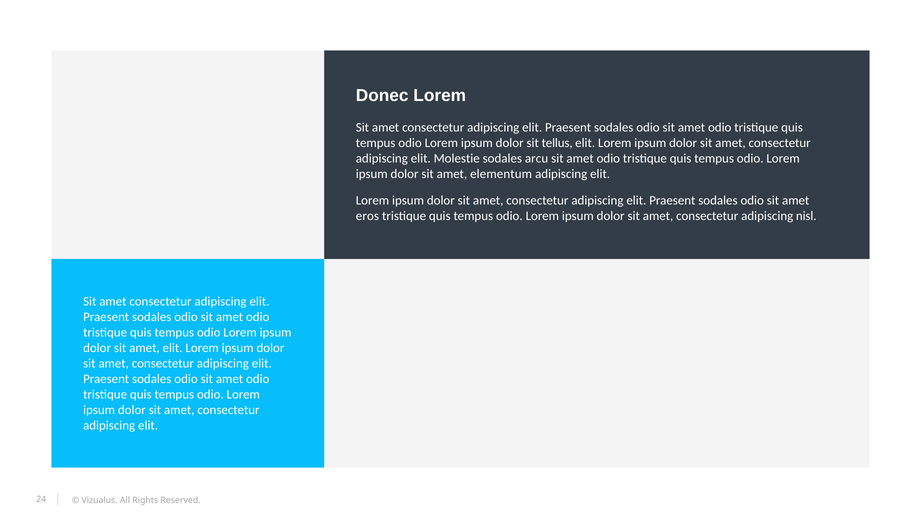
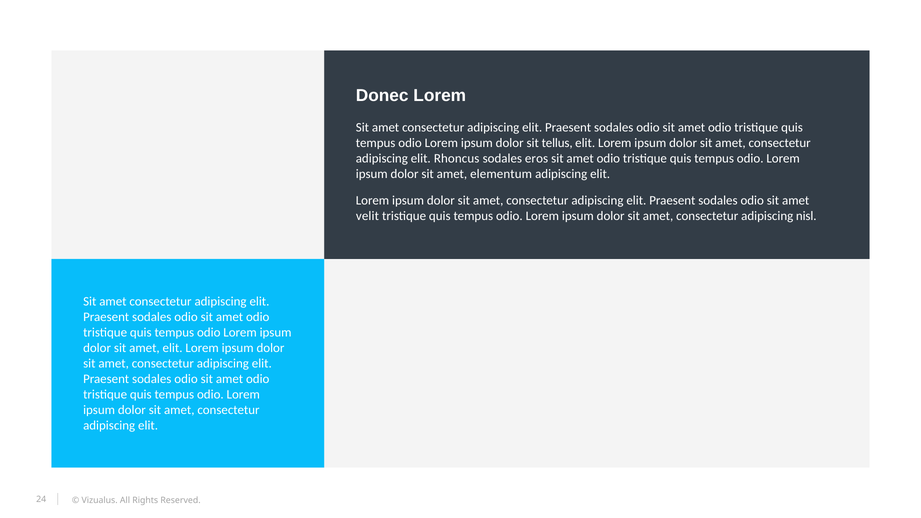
Molestie: Molestie -> Rhoncus
arcu: arcu -> eros
eros: eros -> velit
